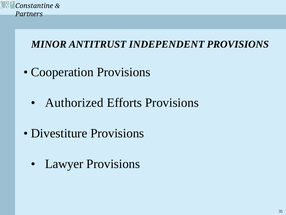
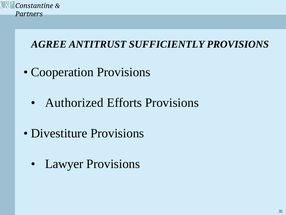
MINOR: MINOR -> AGREE
INDEPENDENT: INDEPENDENT -> SUFFICIENTLY
